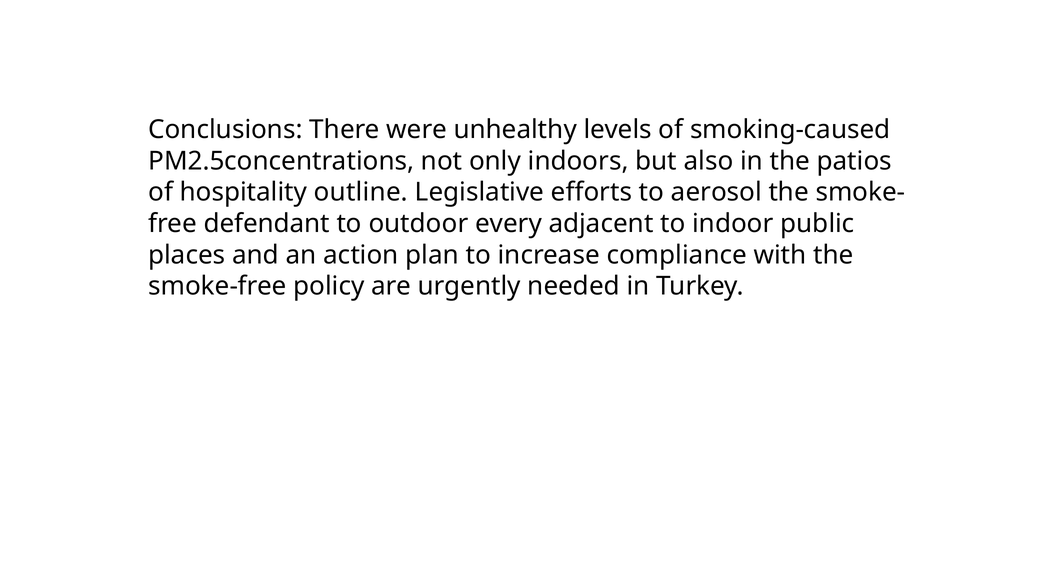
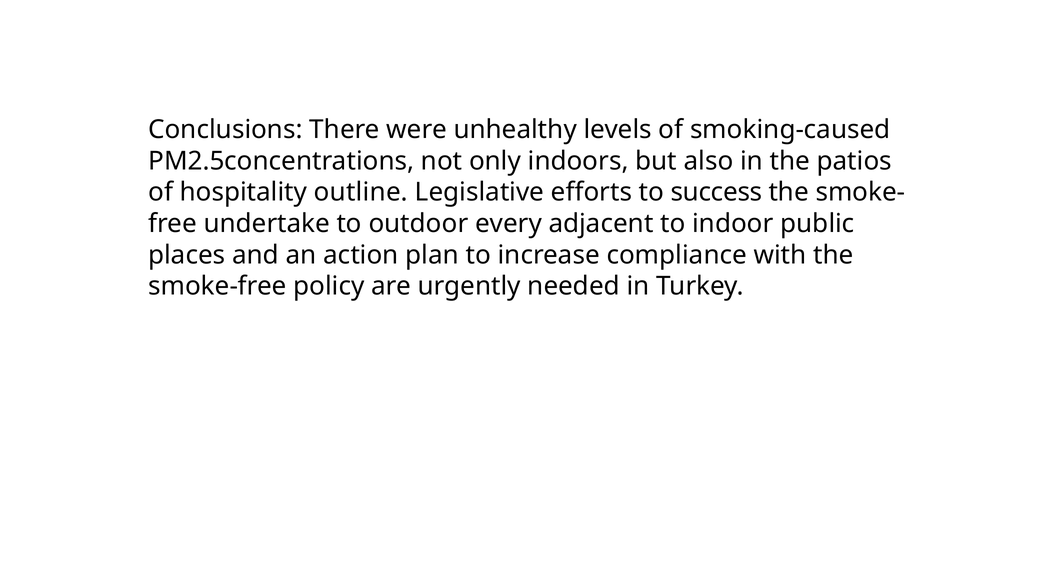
aerosol: aerosol -> success
defendant: defendant -> undertake
